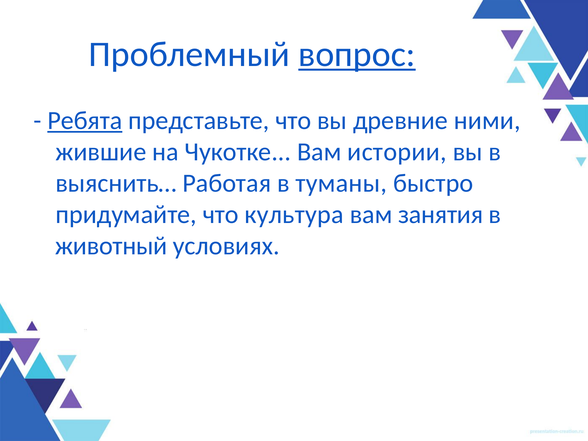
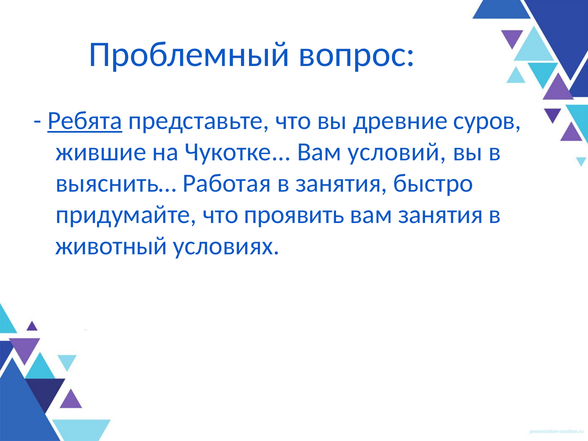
вопрос underline: present -> none
ними: ними -> суров
истории: истории -> условий
в туманы: туманы -> занятия
культура: культура -> проявить
